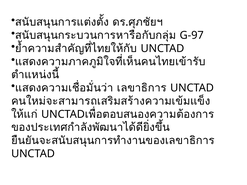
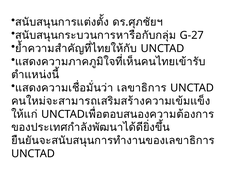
G-97: G-97 -> G-27
